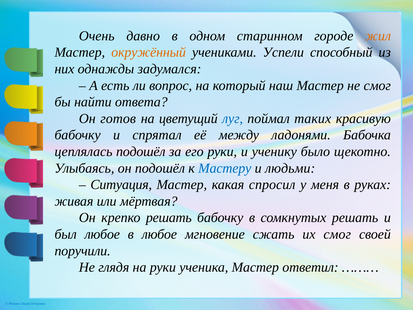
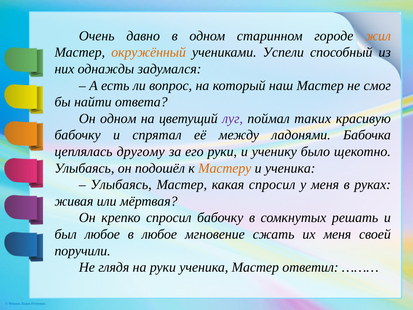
Он готов: готов -> одном
луг colour: blue -> purple
цеплялась подошёл: подошёл -> другому
Мастеру colour: blue -> orange
и людьми: людьми -> ученика
Ситуация at (121, 185): Ситуация -> Улыбаясь
крепко решать: решать -> спросил
их смог: смог -> меня
